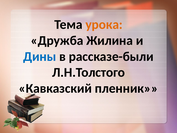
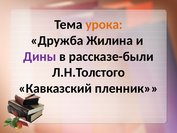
Дины colour: blue -> purple
